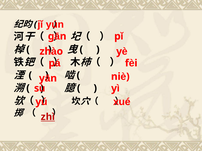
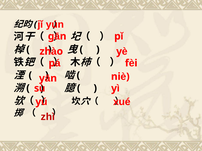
zhì underline: present -> none
